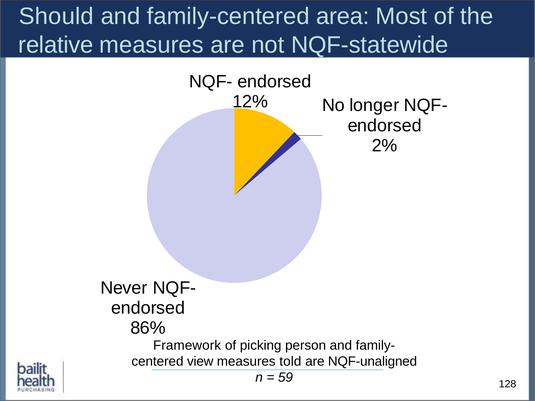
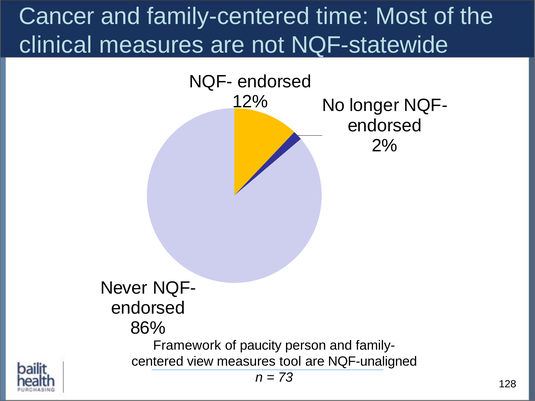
Should: Should -> Cancer
area: area -> time
relative: relative -> clinical
picking: picking -> paucity
told: told -> tool
59: 59 -> 73
